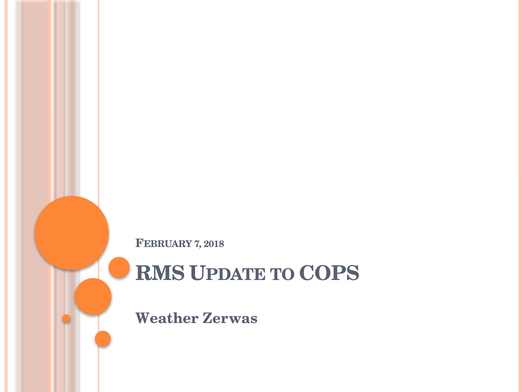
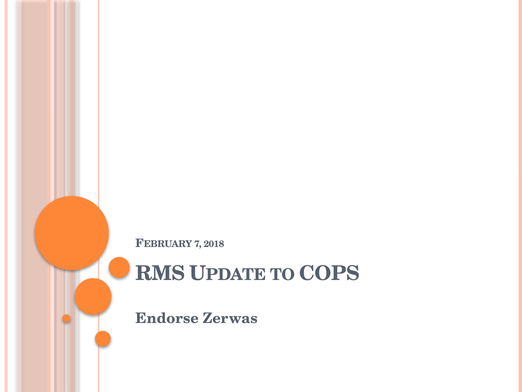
Weather: Weather -> Endorse
